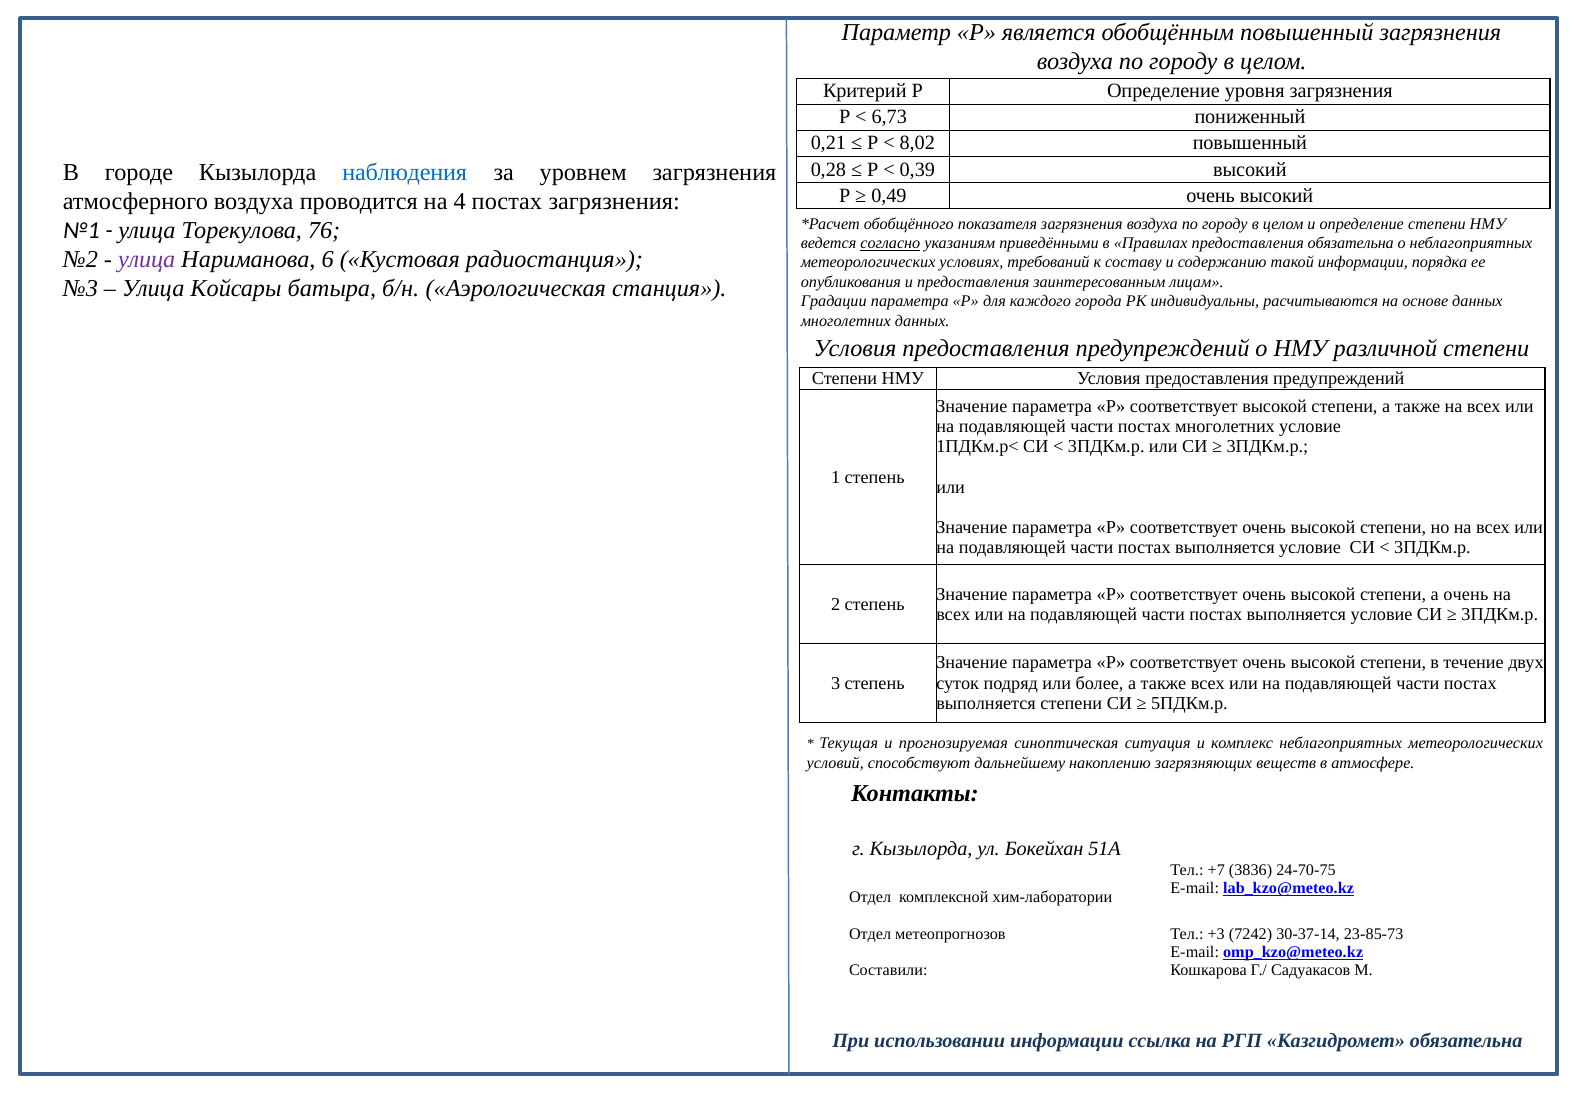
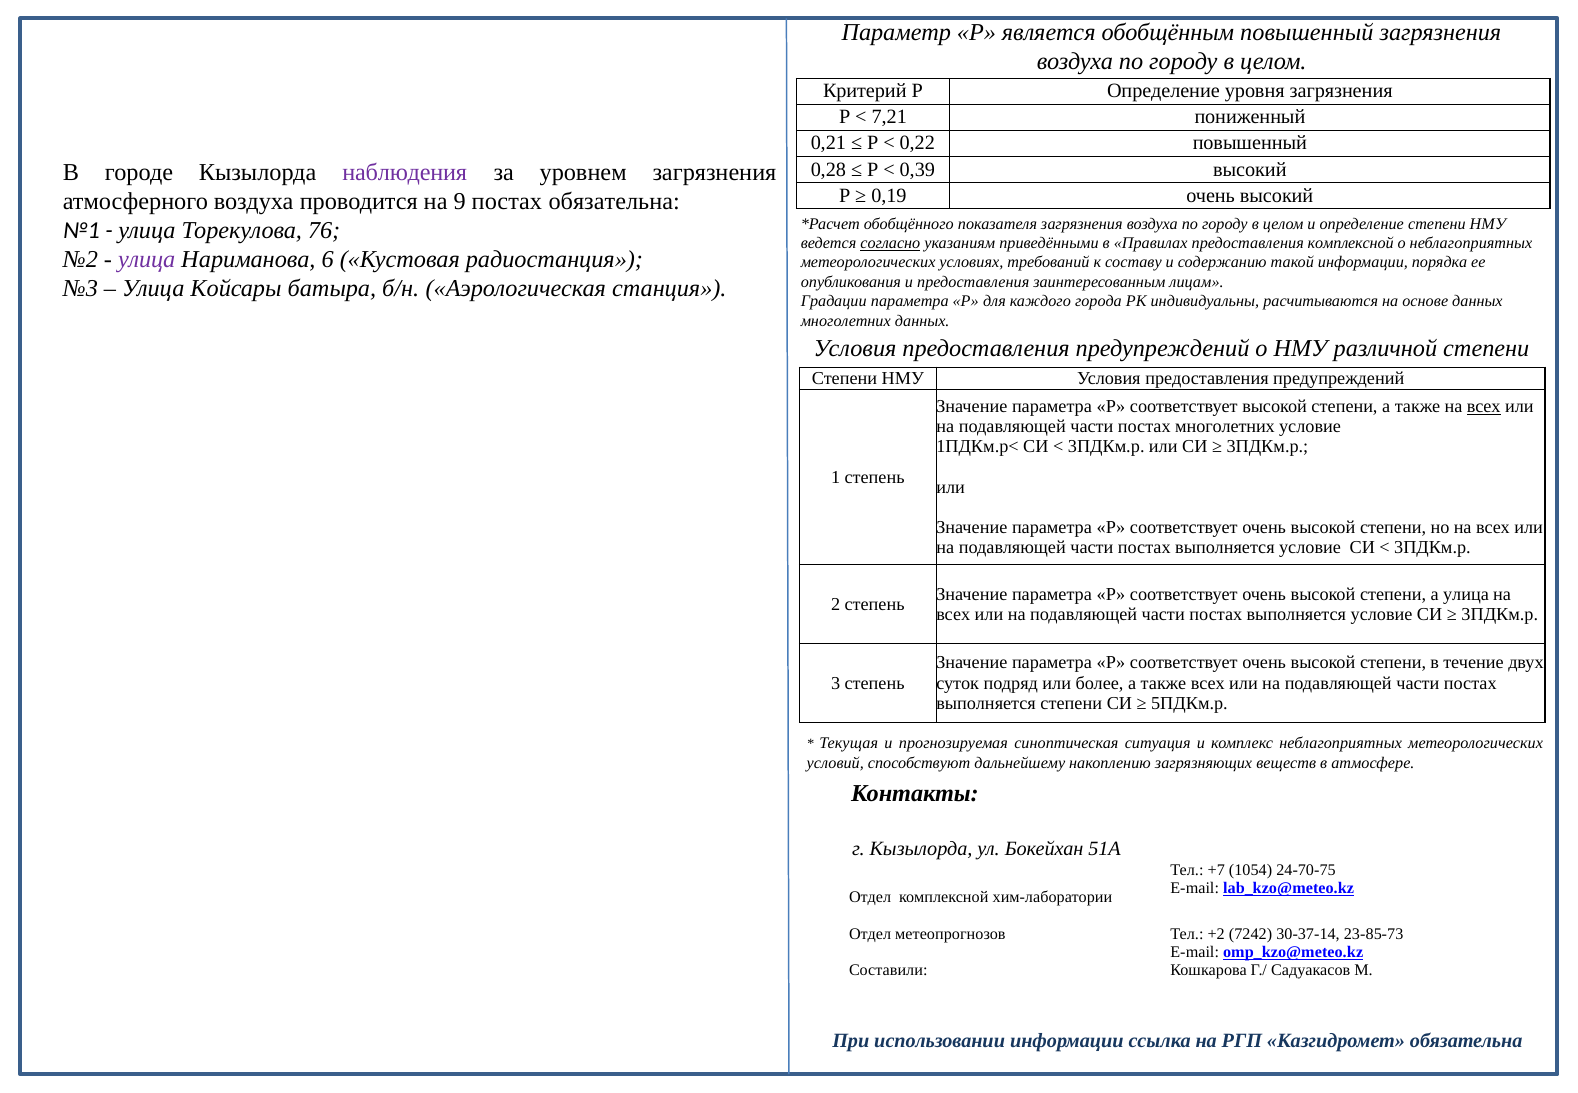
6,73: 6,73 -> 7,21
8,02: 8,02 -> 0,22
наблюдения colour: blue -> purple
0,49: 0,49 -> 0,19
4: 4 -> 9
постах загрязнения: загрязнения -> обязательна
предоставления обязательна: обязательна -> комплексной
всех at (1484, 406) underline: none -> present
а очень: очень -> улица
3836: 3836 -> 1054
+3: +3 -> +2
